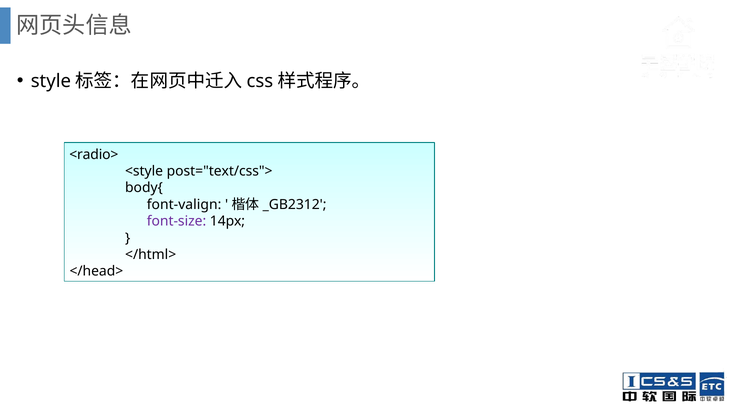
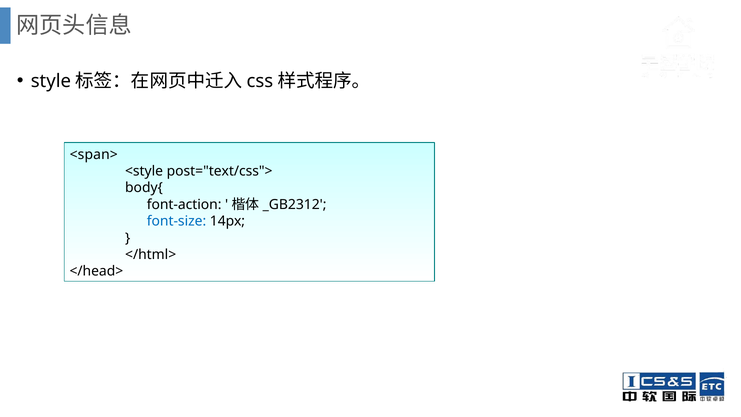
<radio>: <radio> -> <span>
font-valign: font-valign -> font-action
font-size colour: purple -> blue
